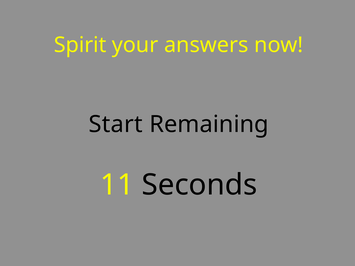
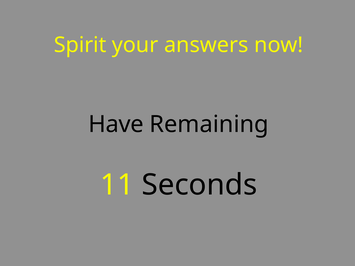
Start: Start -> Have
